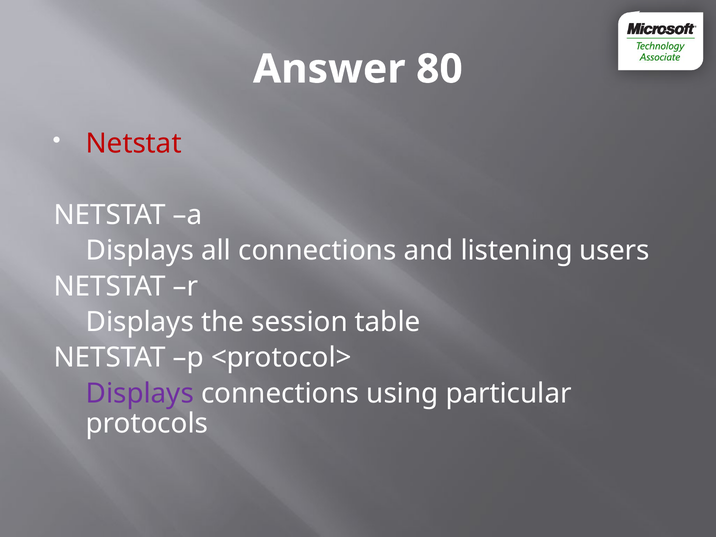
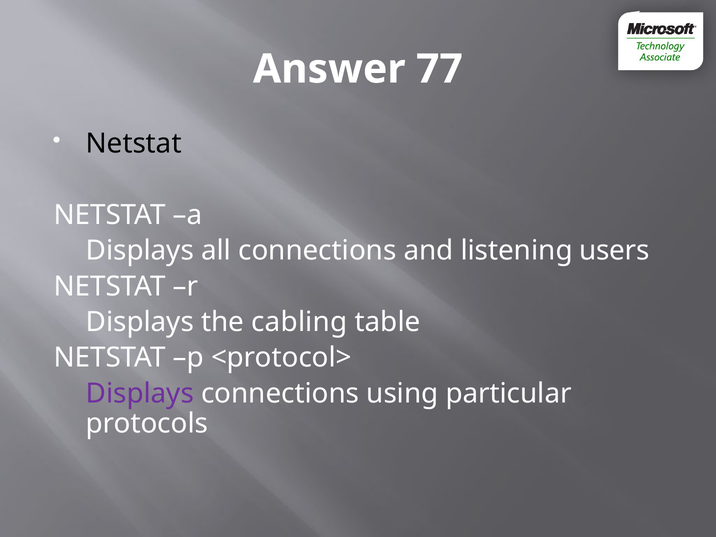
80: 80 -> 77
Netstat at (134, 144) colour: red -> black
session: session -> cabling
